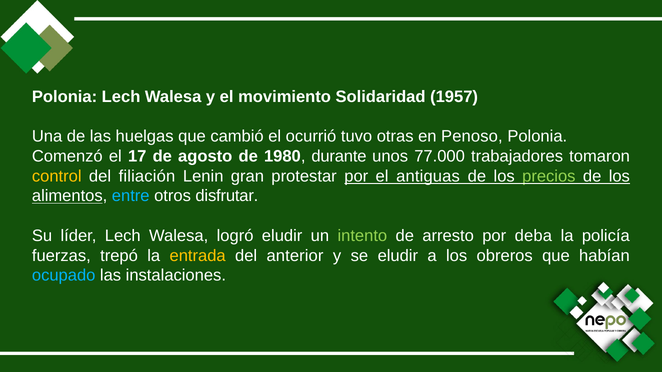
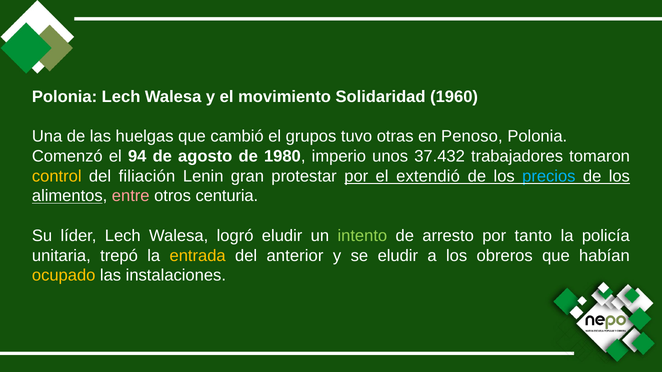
1957: 1957 -> 1960
ocurrió: ocurrió -> grupos
17: 17 -> 94
durante: durante -> imperio
77.000: 77.000 -> 37.432
antiguas: antiguas -> extendió
precios colour: light green -> light blue
entre colour: light blue -> pink
disfrutar: disfrutar -> centuria
deba: deba -> tanto
fuerzas: fuerzas -> unitaria
ocupado colour: light blue -> yellow
